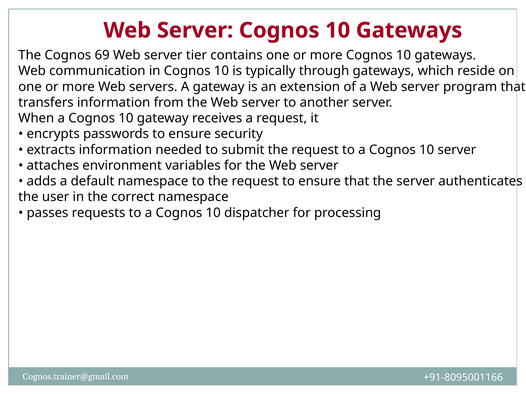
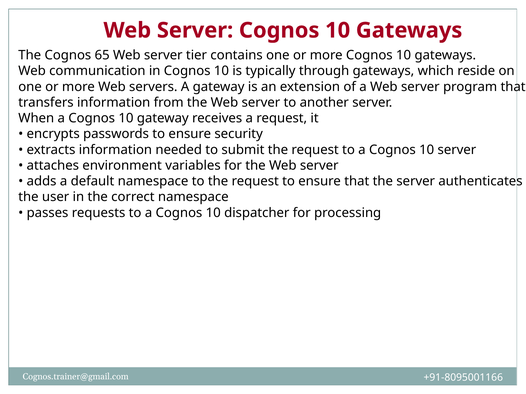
69: 69 -> 65
